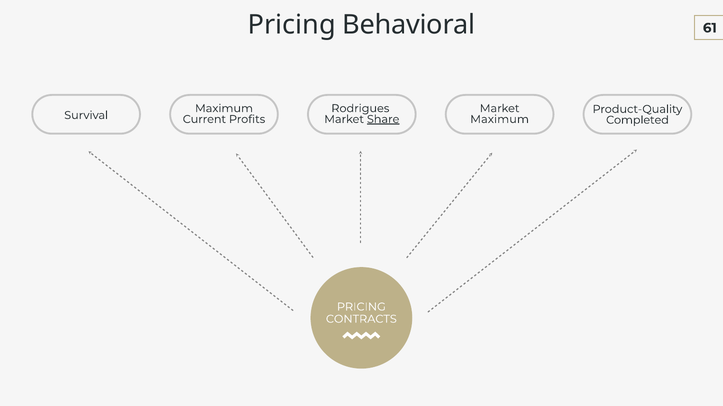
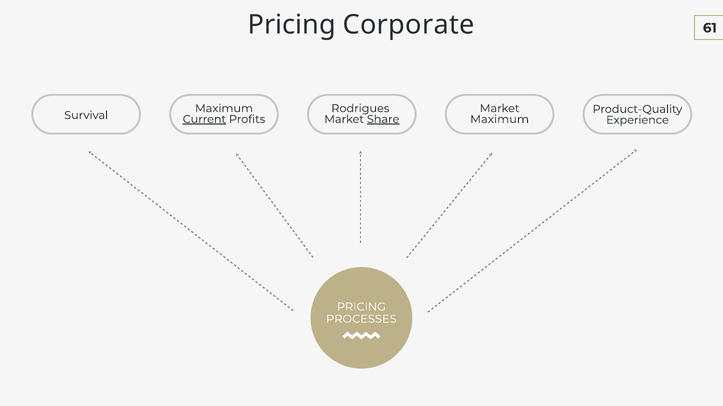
Behavioral: Behavioral -> Corporate
Current underline: none -> present
Completed: Completed -> Experience
CONTRACTS: CONTRACTS -> PROCESSES
